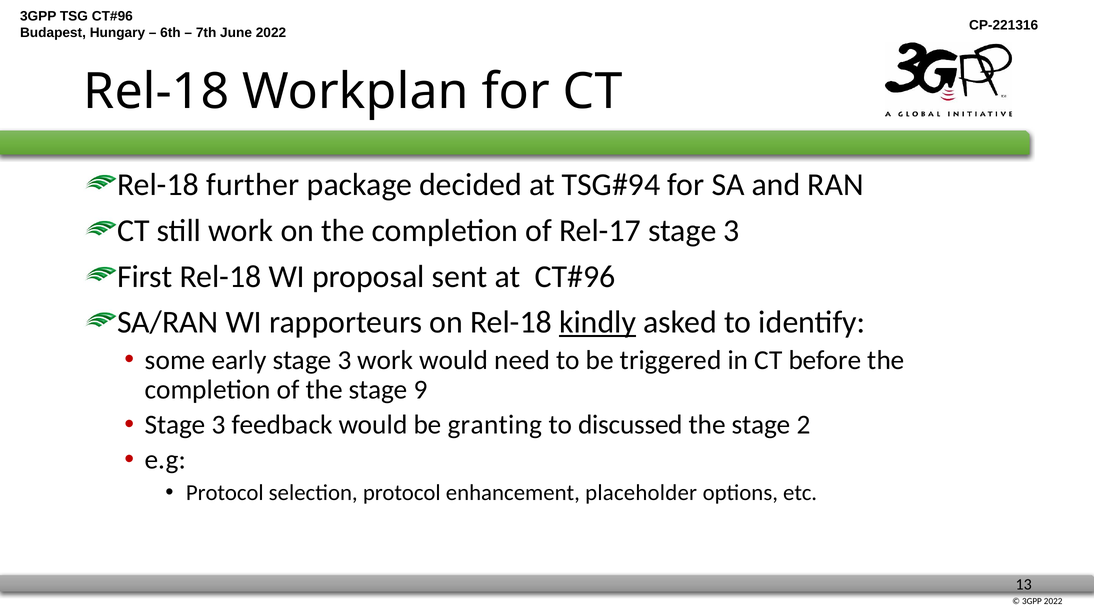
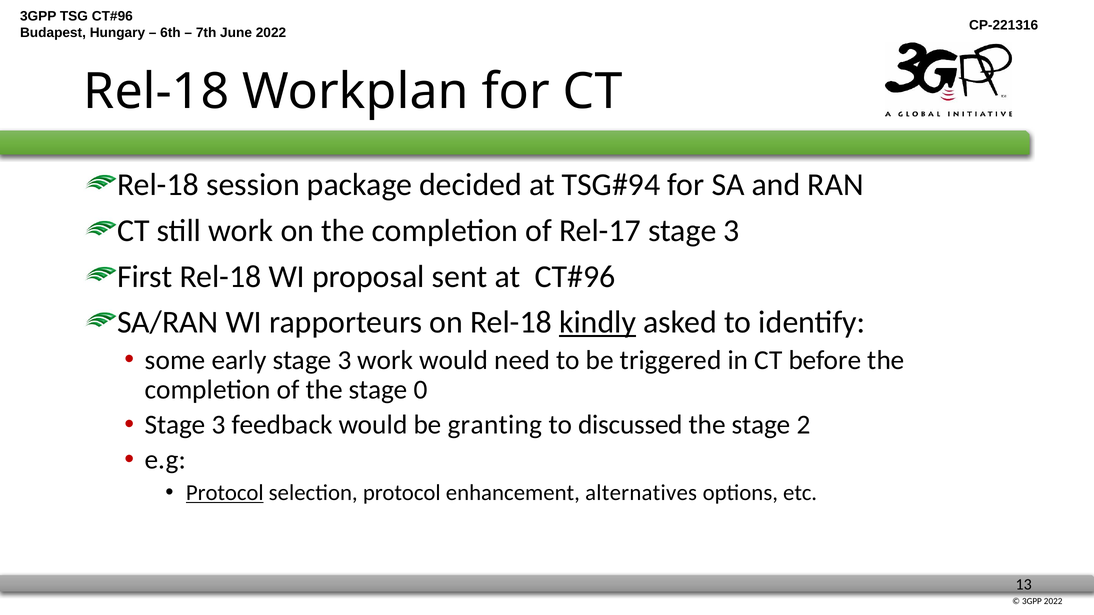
further: further -> session
9: 9 -> 0
Protocol at (225, 493) underline: none -> present
placeholder: placeholder -> alternatives
